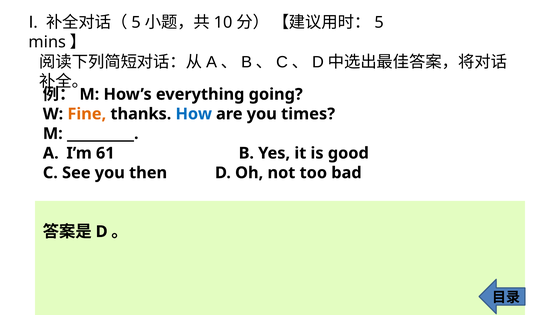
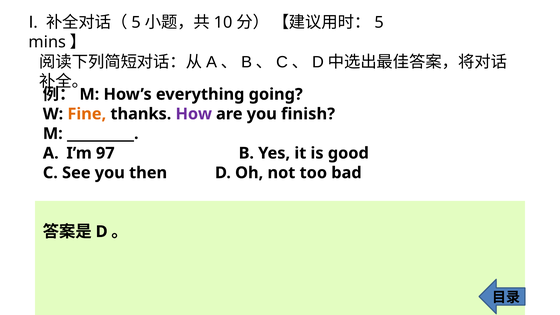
How colour: blue -> purple
times: times -> finish
61: 61 -> 97
